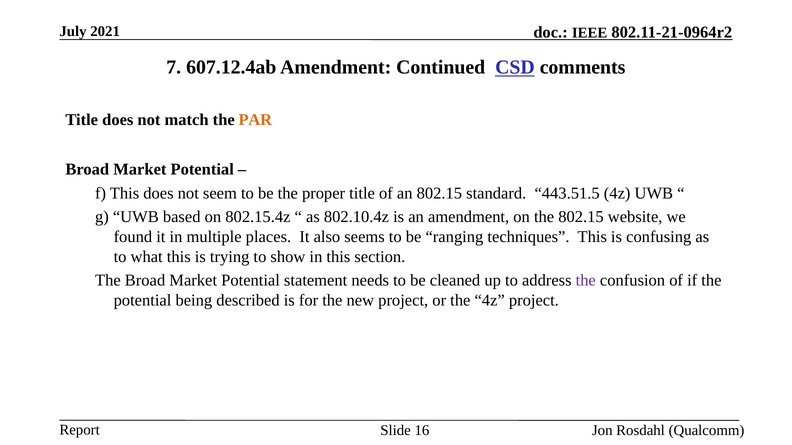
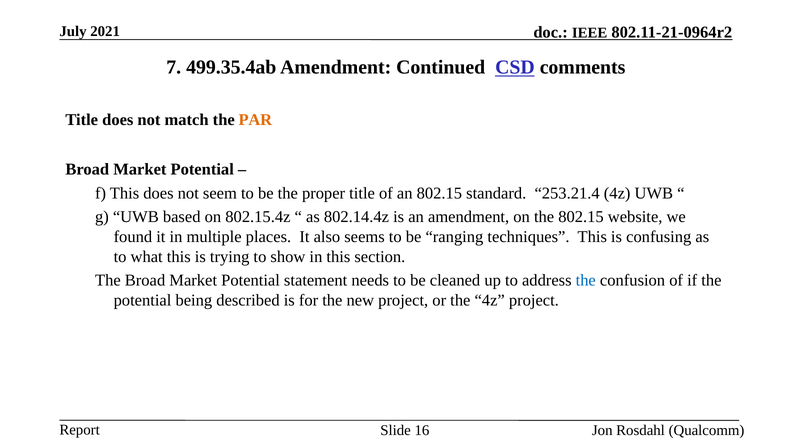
607.12.4ab: 607.12.4ab -> 499.35.4ab
443.51.5: 443.51.5 -> 253.21.4
802.10.4z: 802.10.4z -> 802.14.4z
the at (586, 281) colour: purple -> blue
